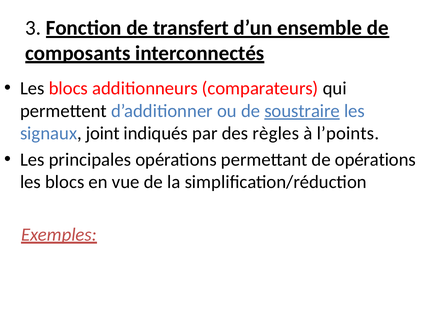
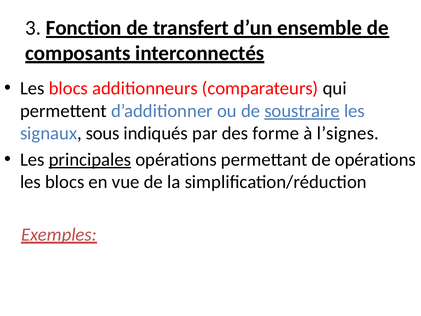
joint: joint -> sous
règles: règles -> forme
l’points: l’points -> l’signes
principales underline: none -> present
